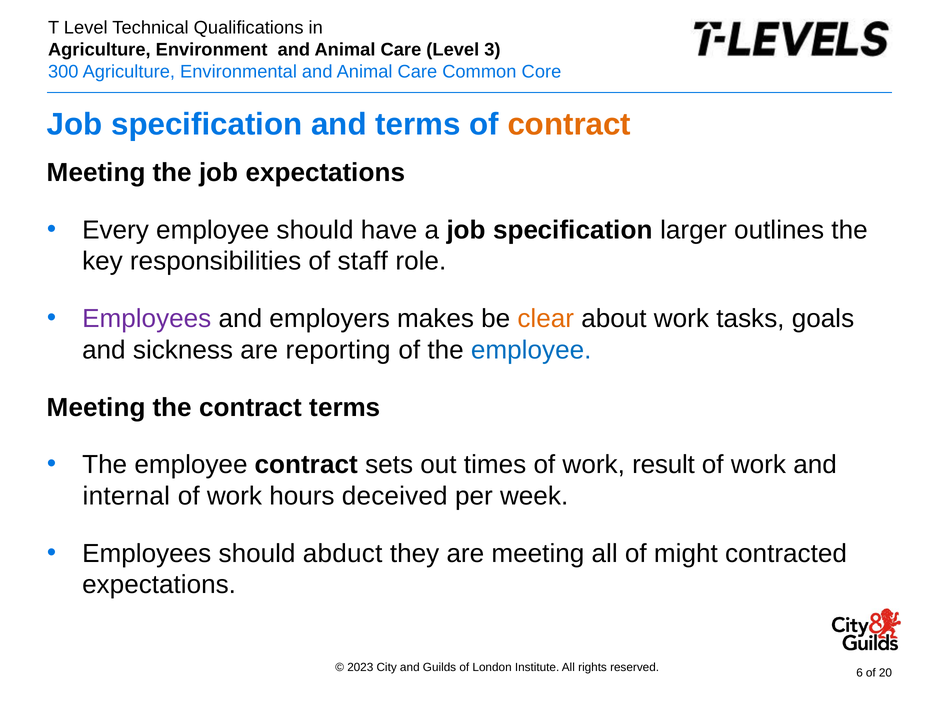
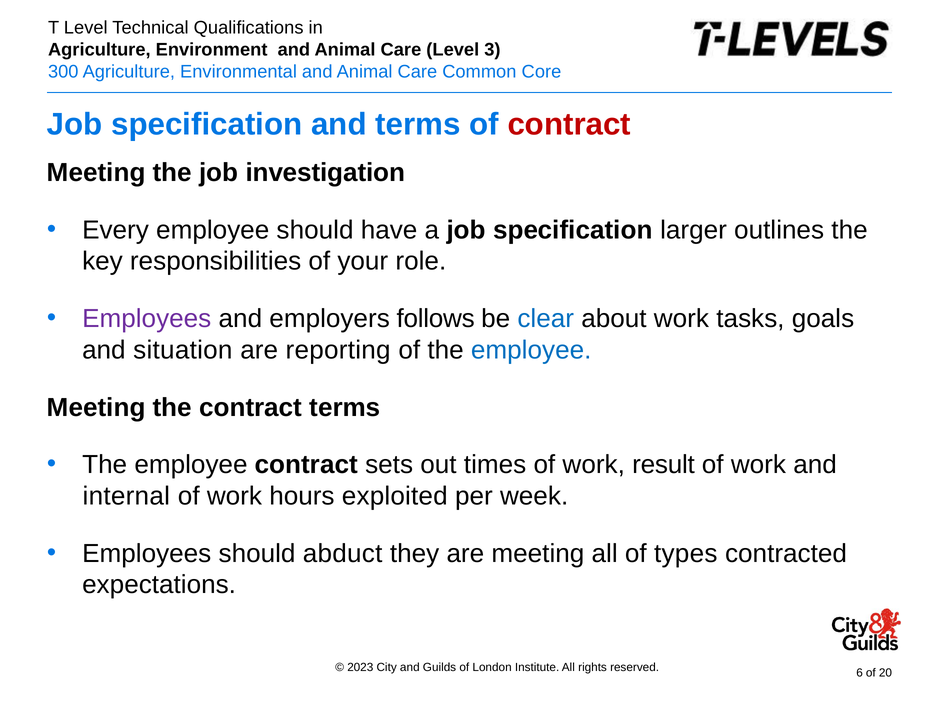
contract at (569, 124) colour: orange -> red
job expectations: expectations -> investigation
staff: staff -> your
makes: makes -> follows
clear colour: orange -> blue
sickness: sickness -> situation
deceived: deceived -> exploited
might: might -> types
